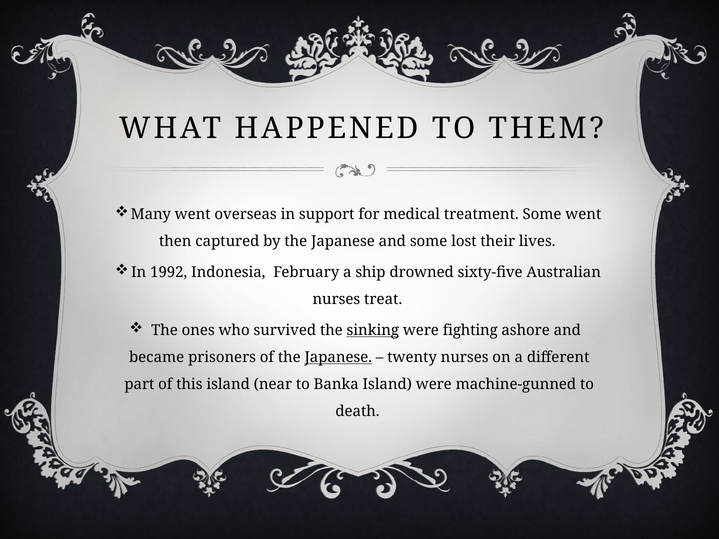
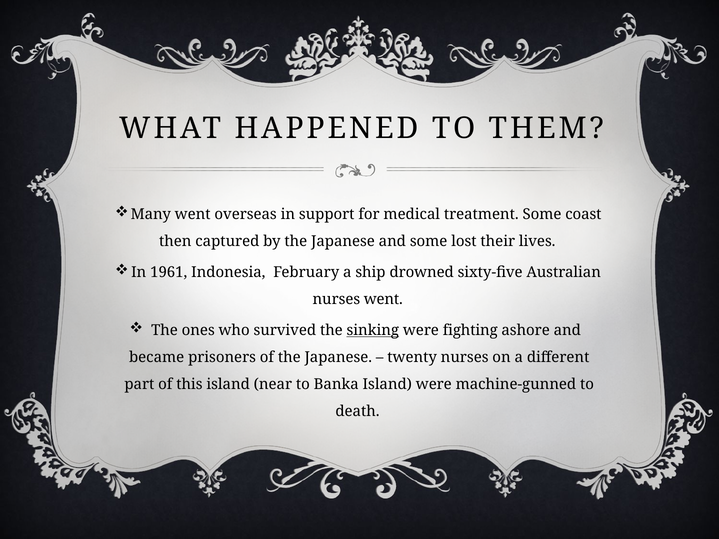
Some went: went -> coast
1992: 1992 -> 1961
nurses treat: treat -> went
Japanese at (338, 357) underline: present -> none
